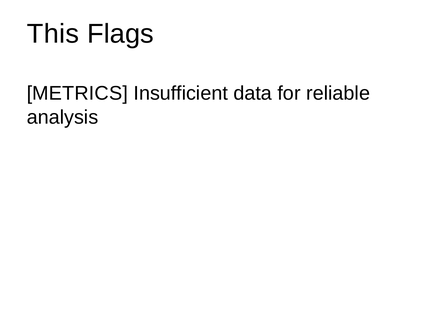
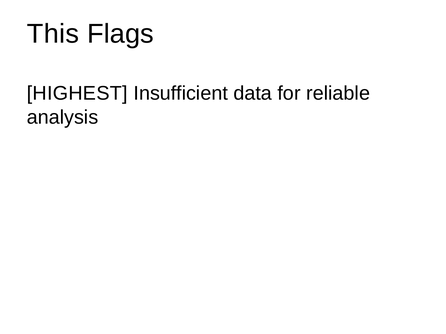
METRICS: METRICS -> HIGHEST
